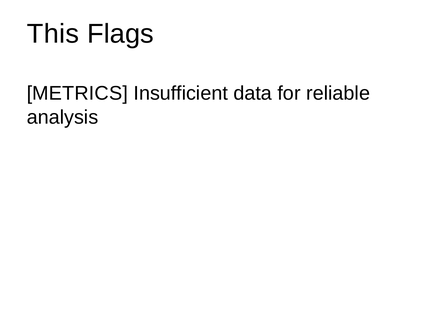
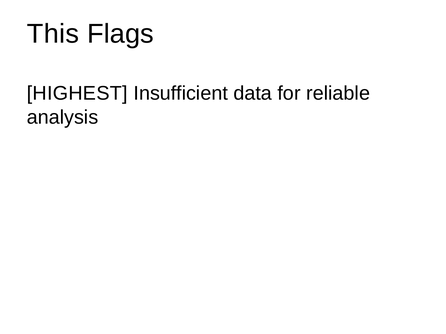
METRICS: METRICS -> HIGHEST
